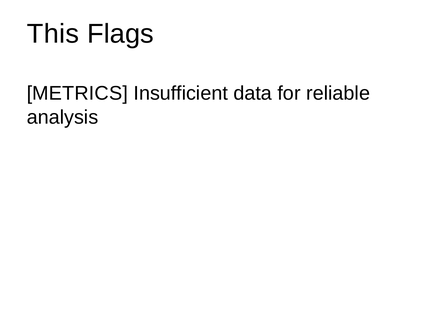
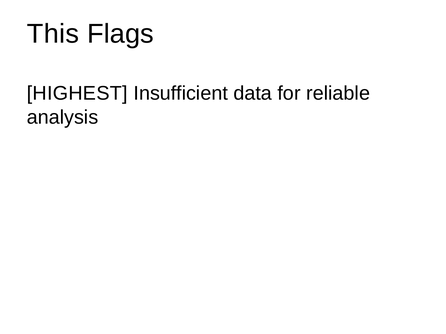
METRICS: METRICS -> HIGHEST
